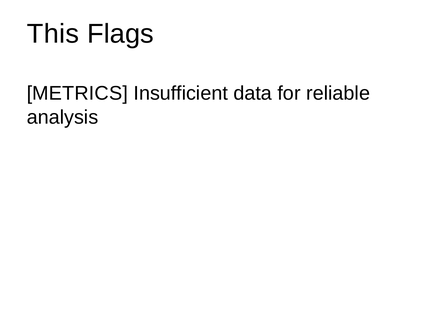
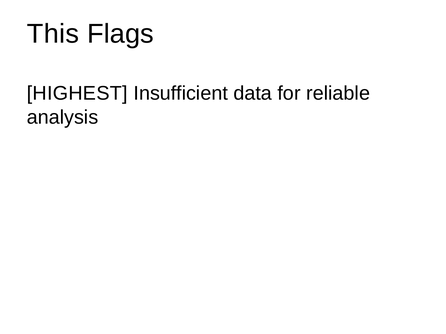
METRICS: METRICS -> HIGHEST
